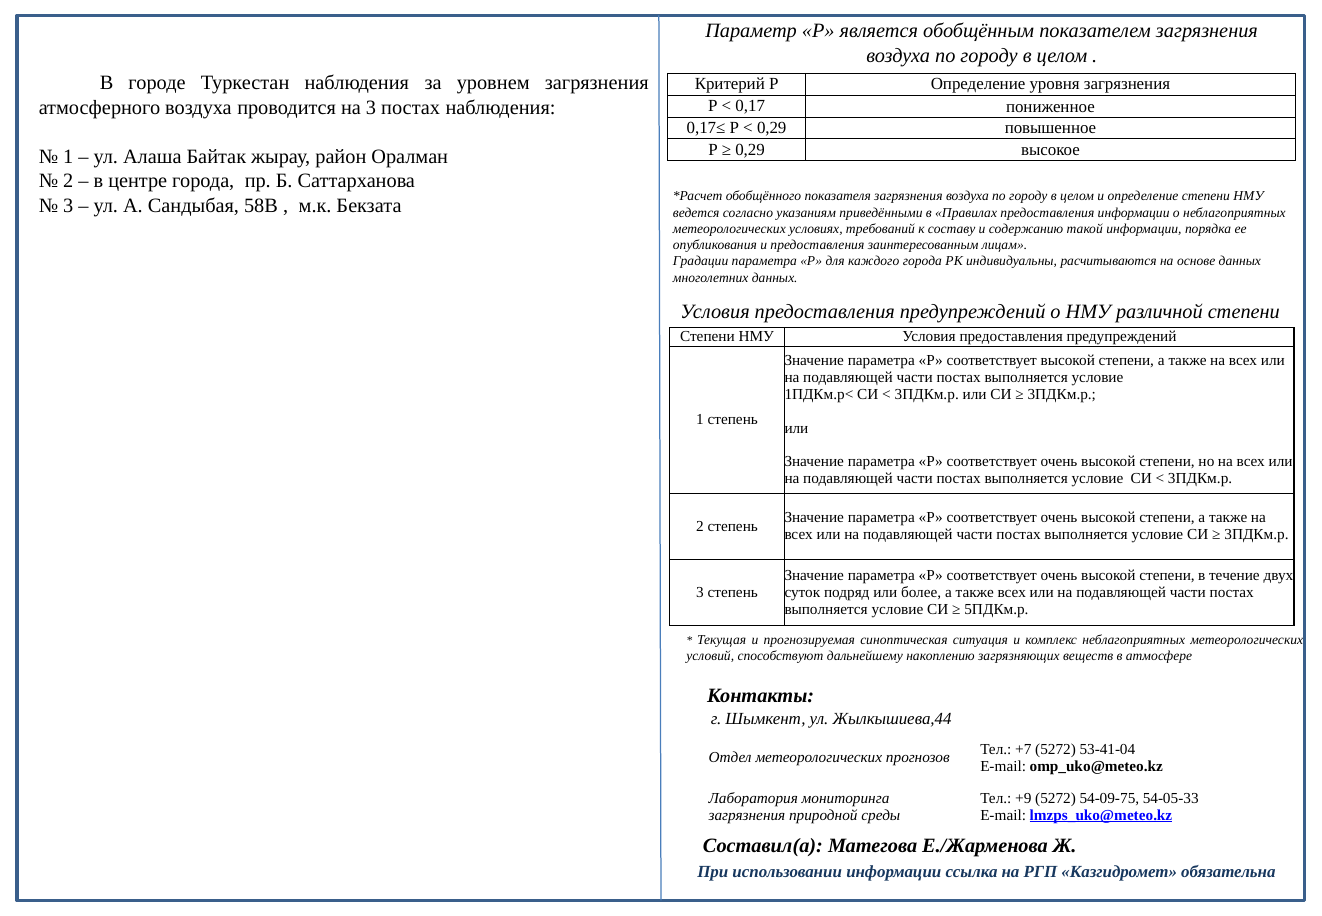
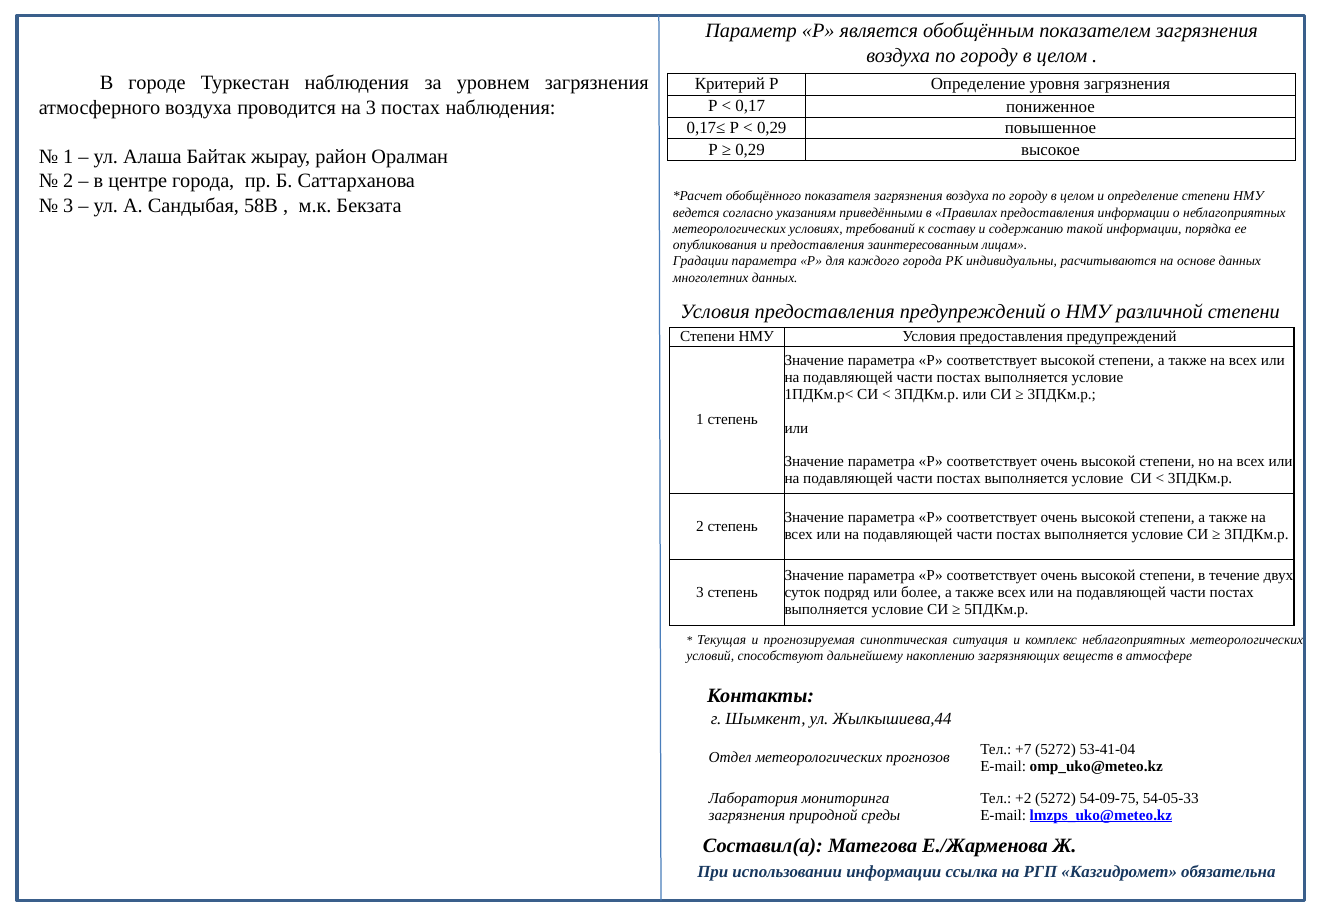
+9: +9 -> +2
